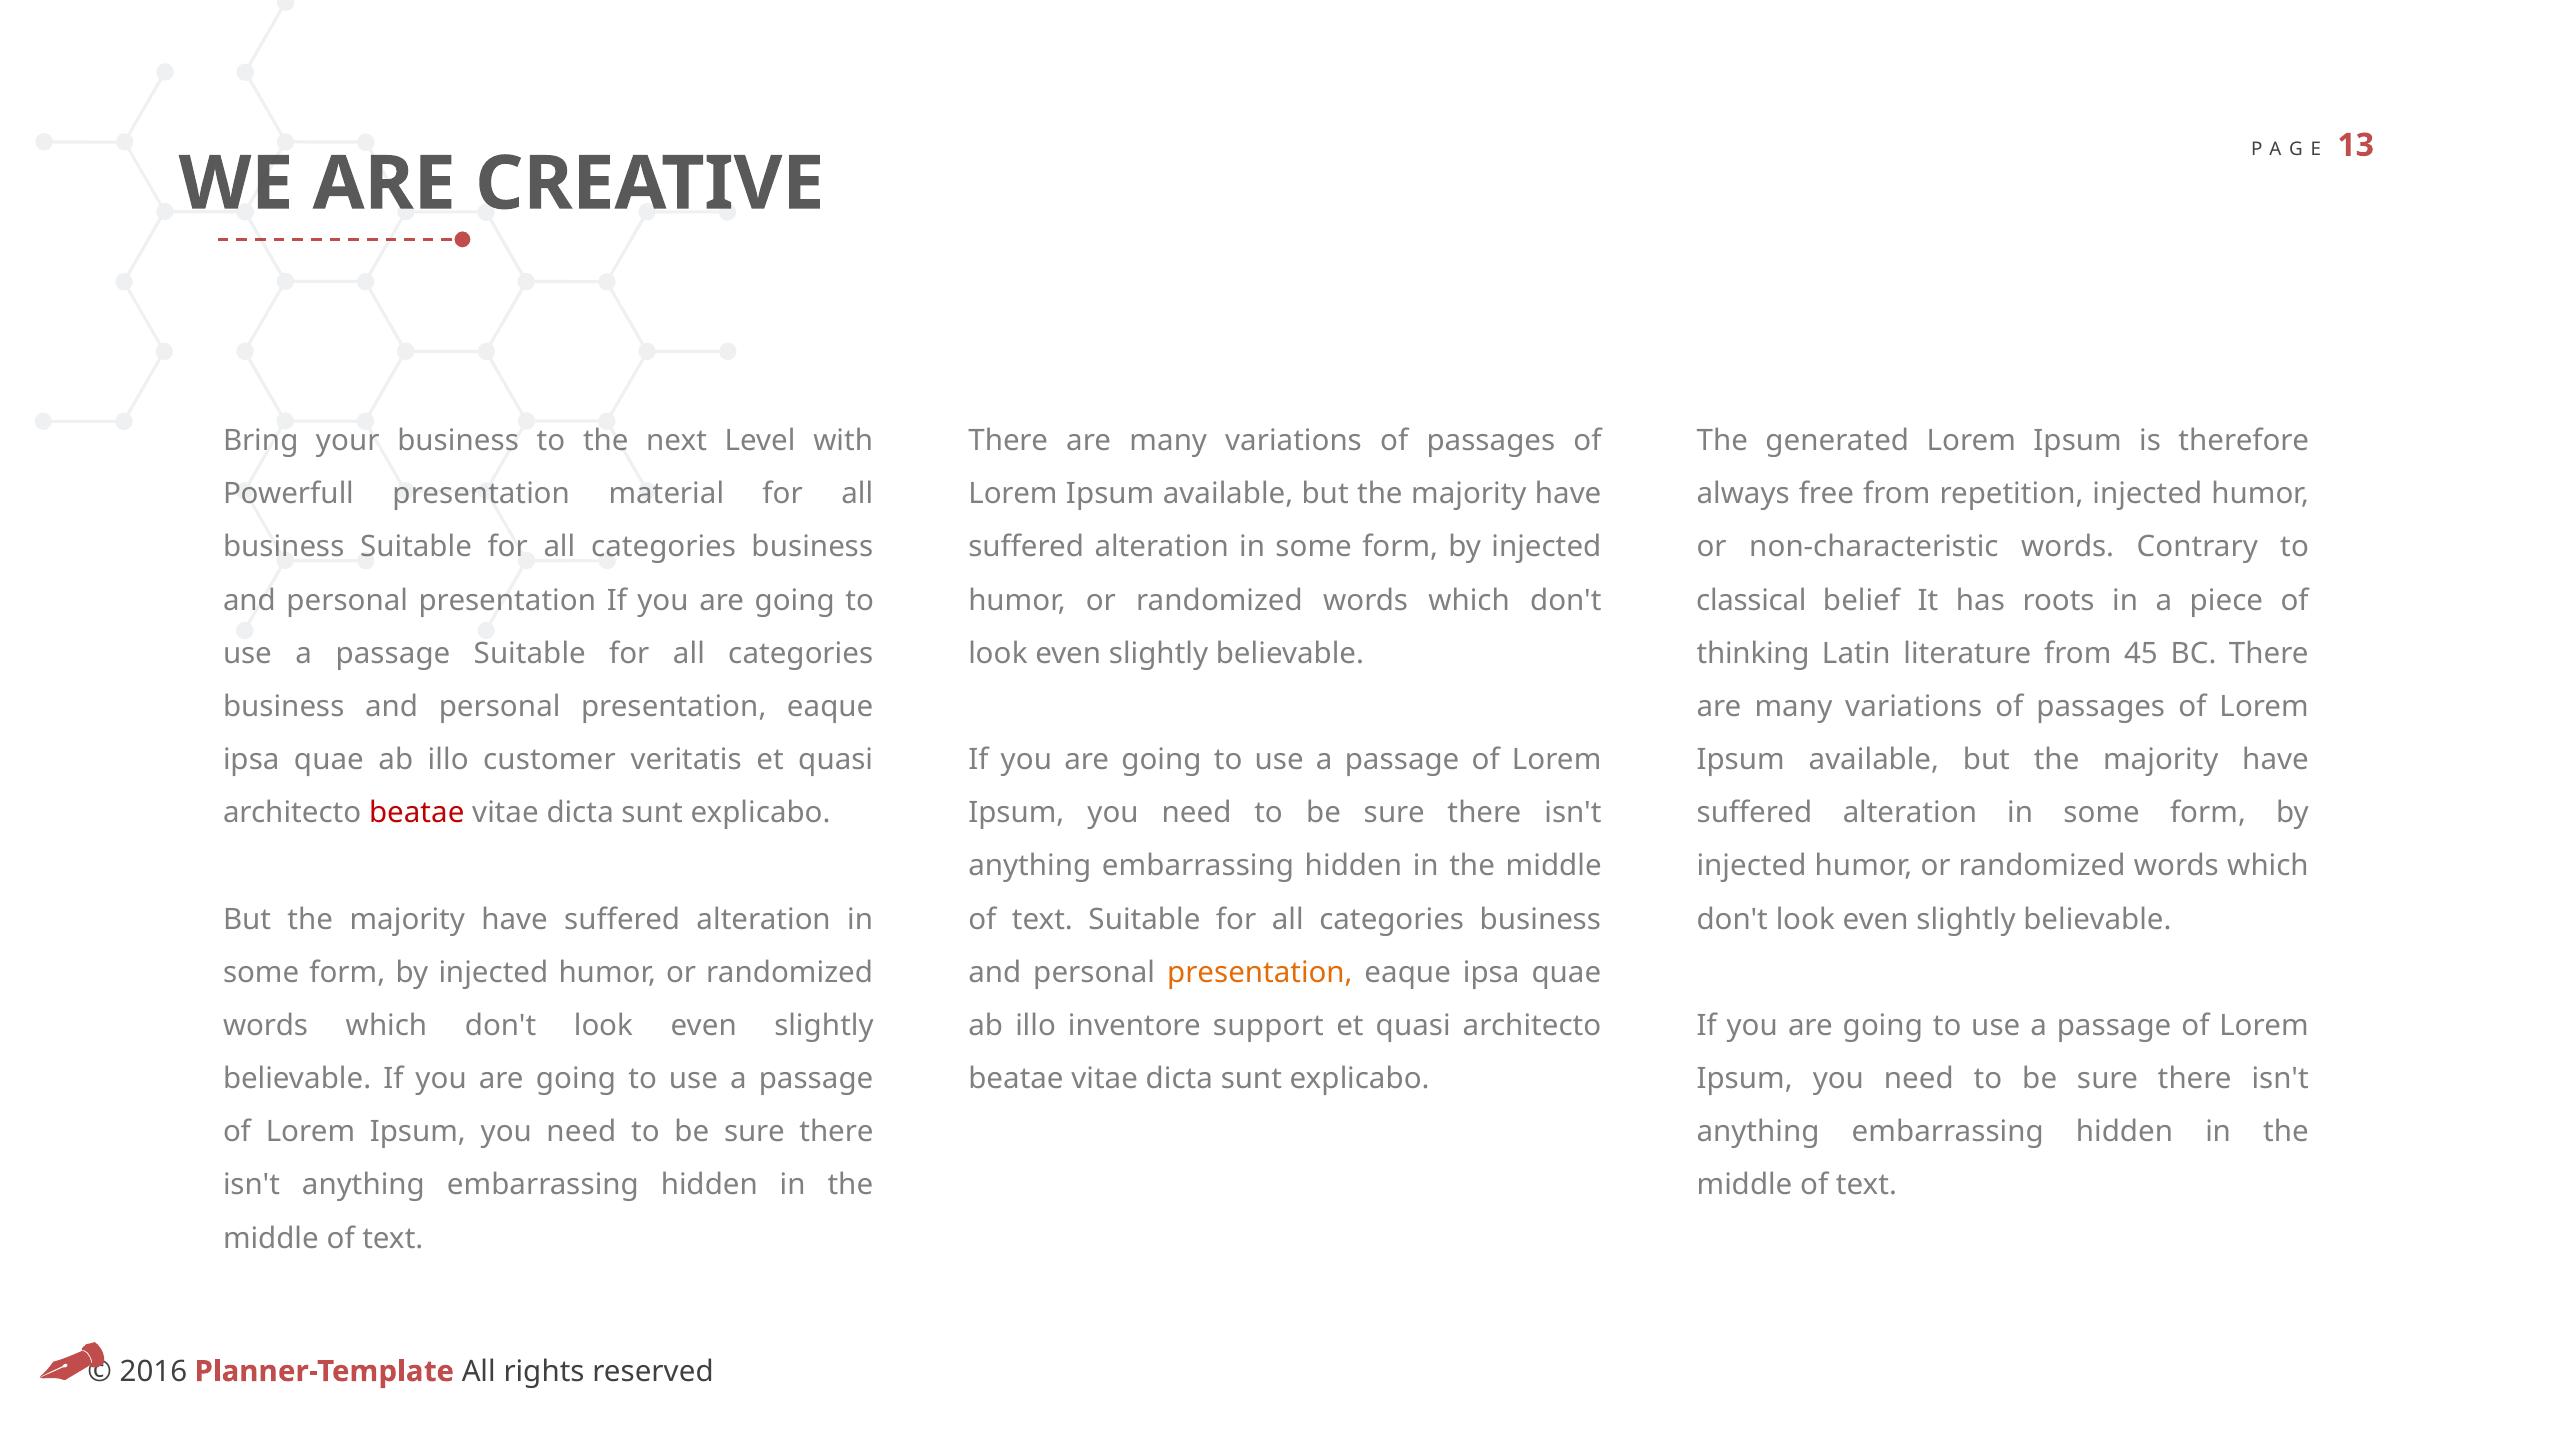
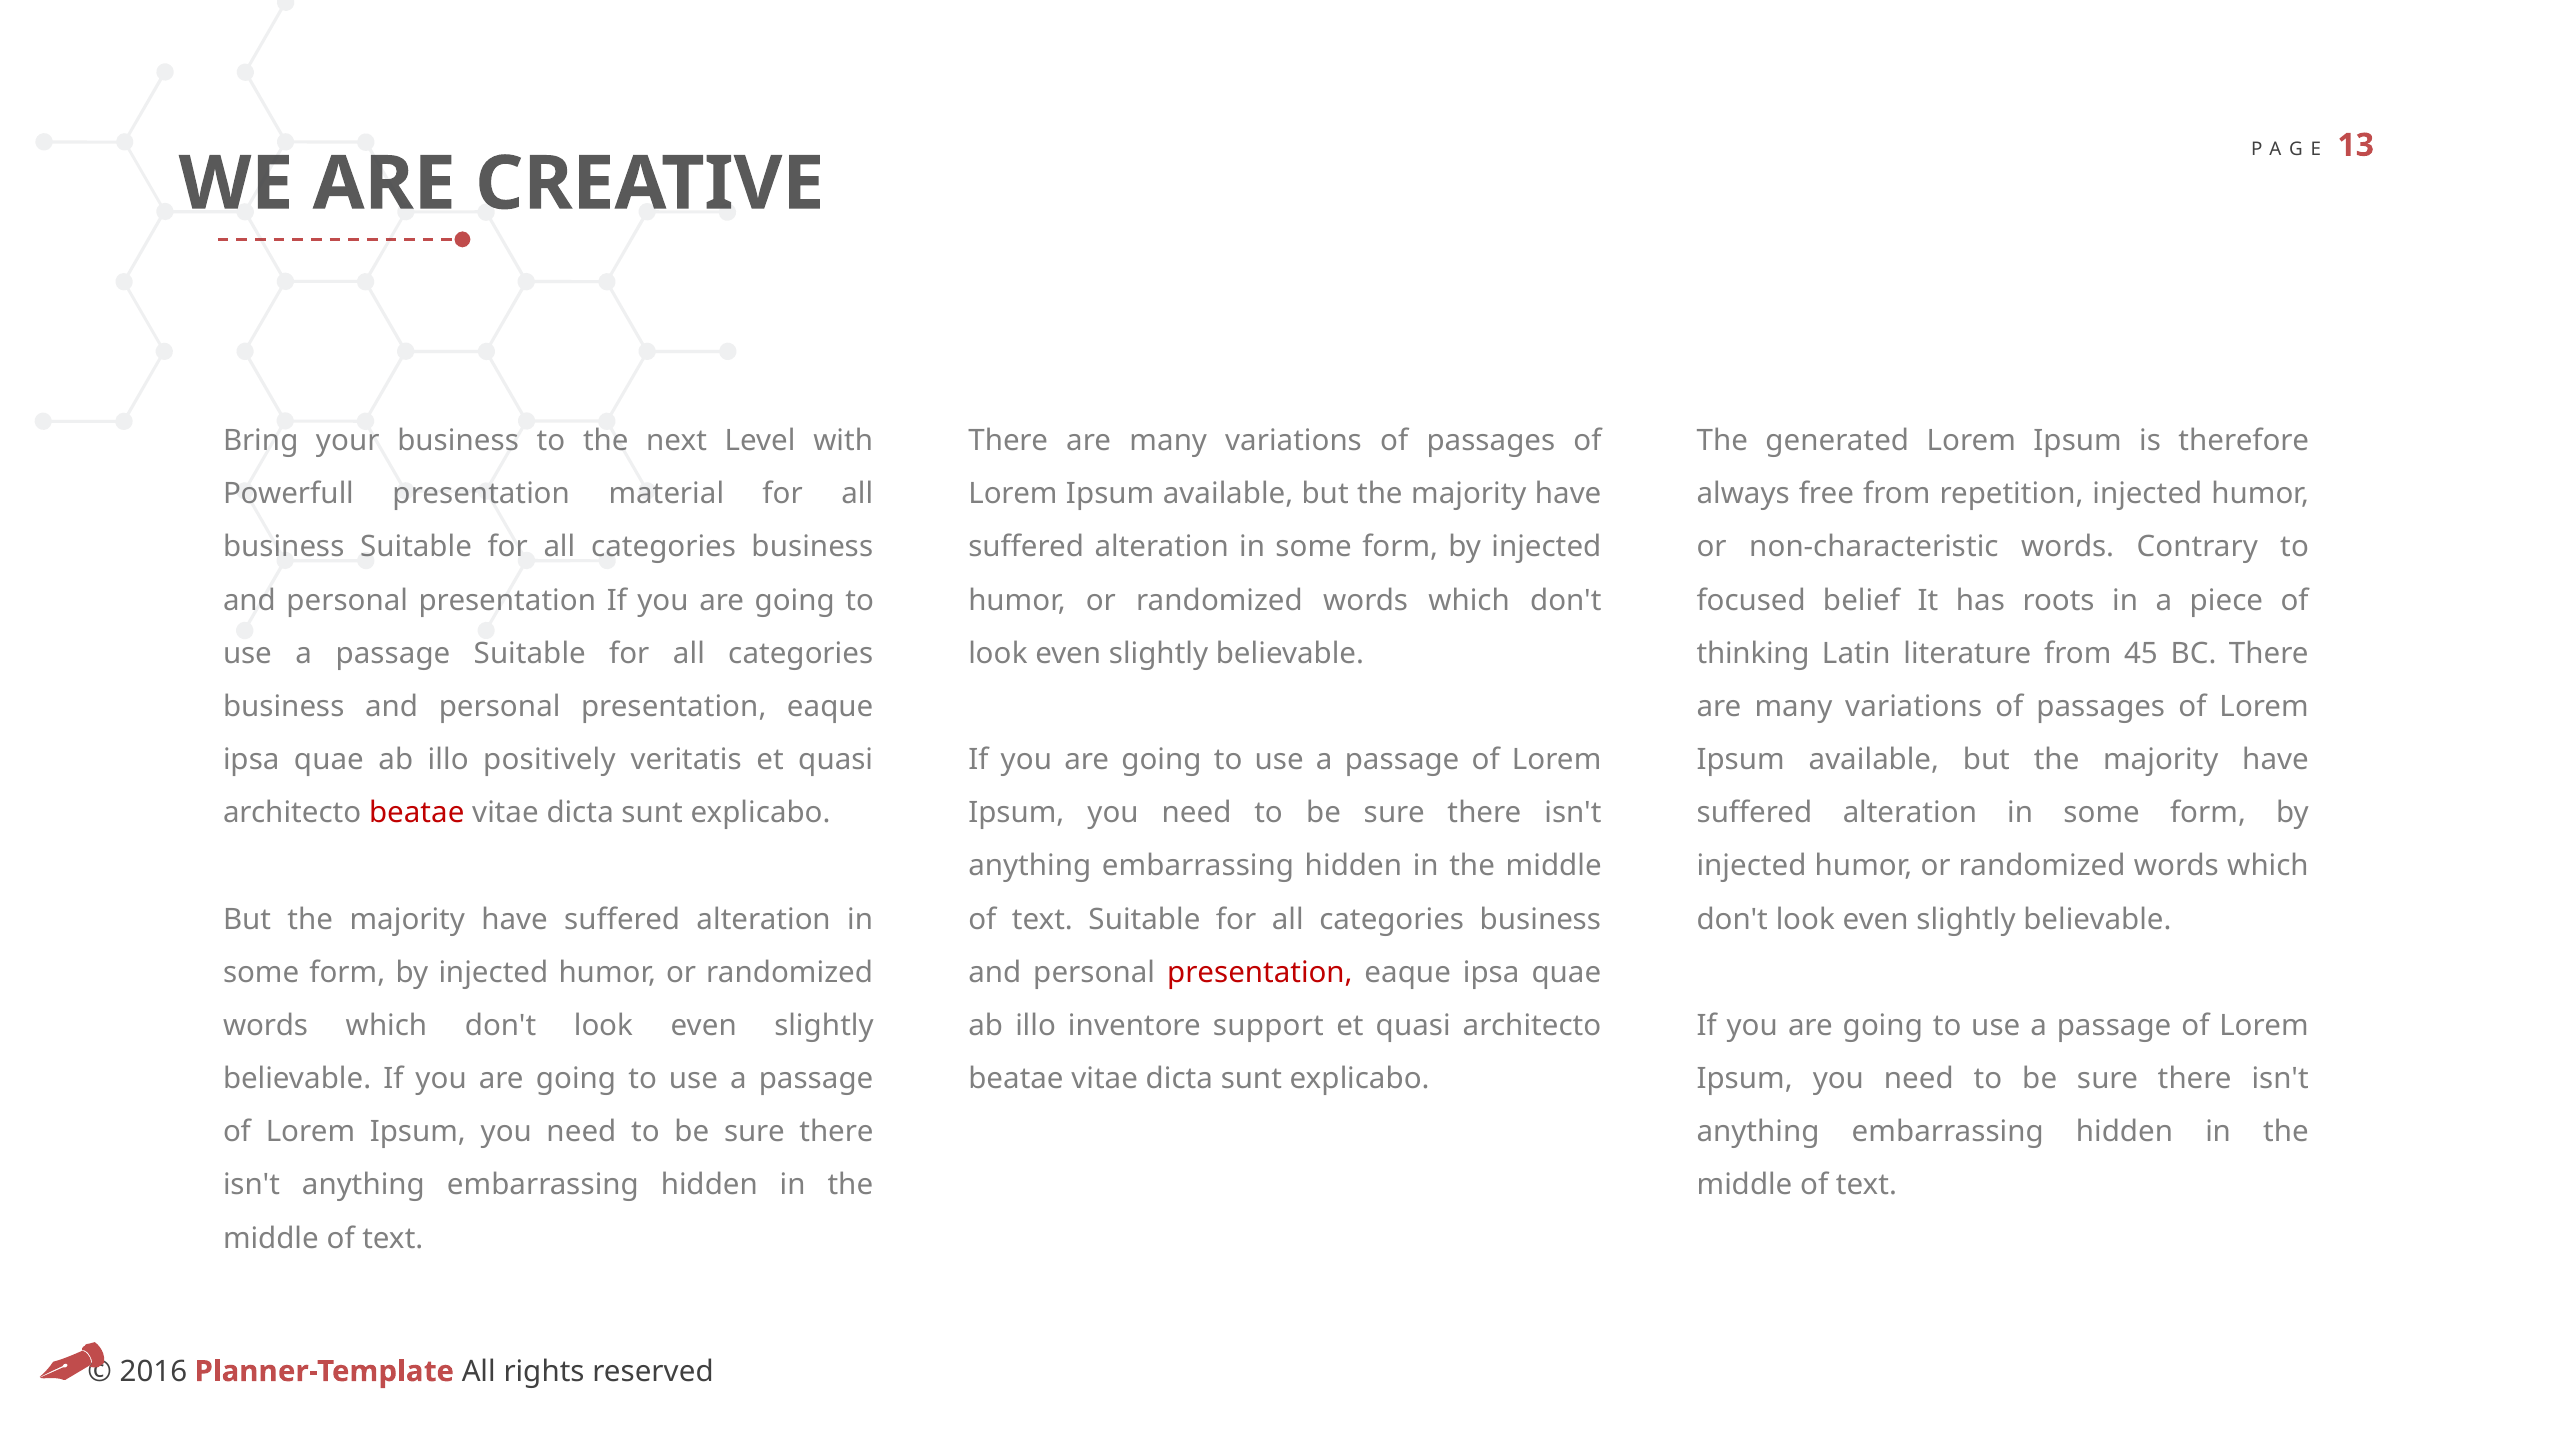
classical: classical -> focused
customer: customer -> positively
presentation at (1260, 973) colour: orange -> red
